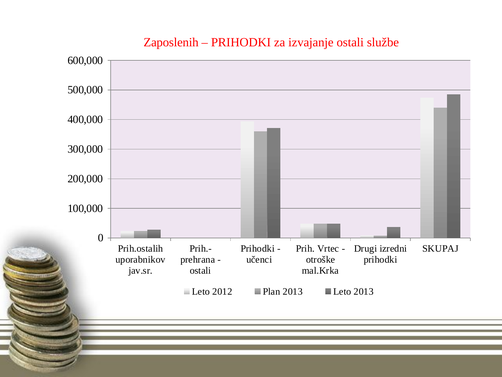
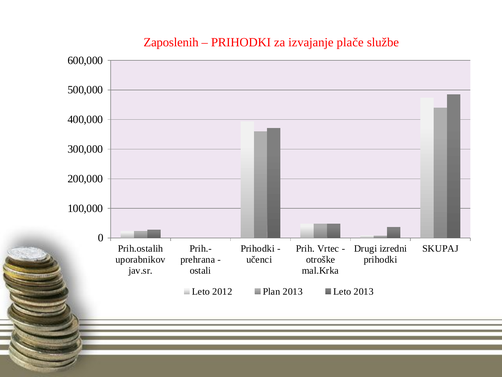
izvajanje ostali: ostali -> plače
